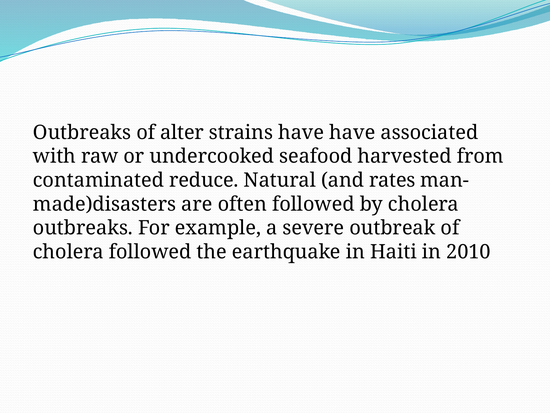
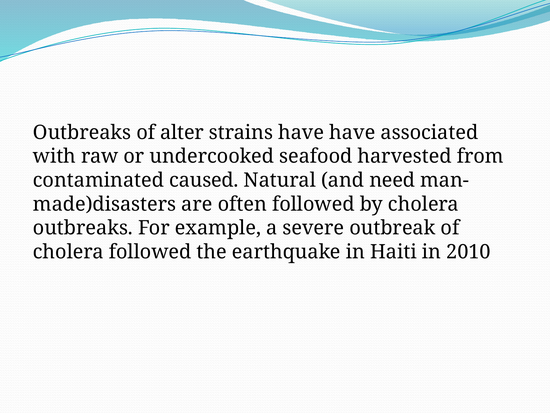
reduce: reduce -> caused
rates: rates -> need
